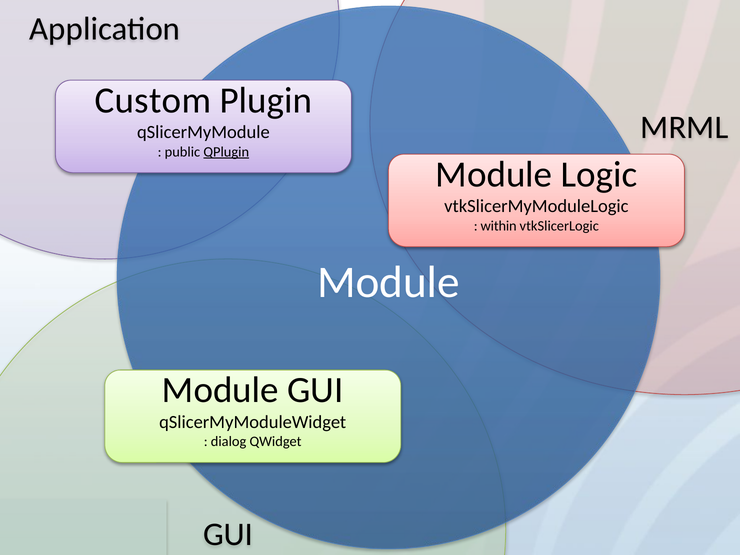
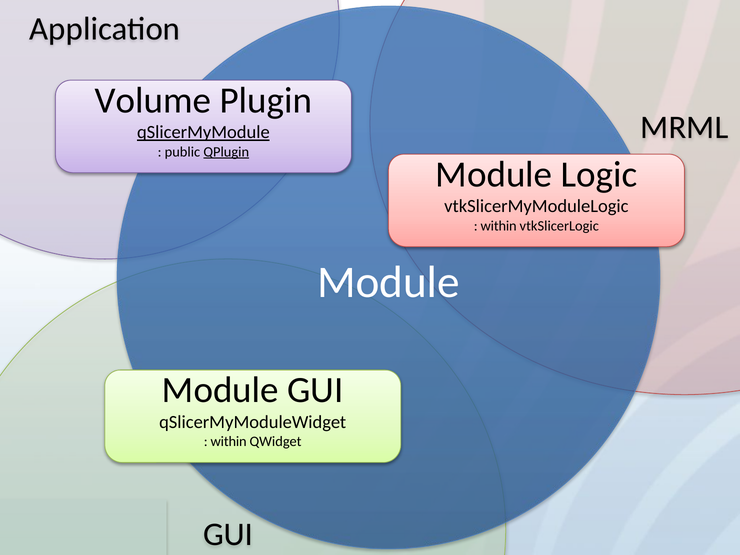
Custom: Custom -> Volume
qSlicerMyModule underline: none -> present
dialog at (229, 442): dialog -> within
